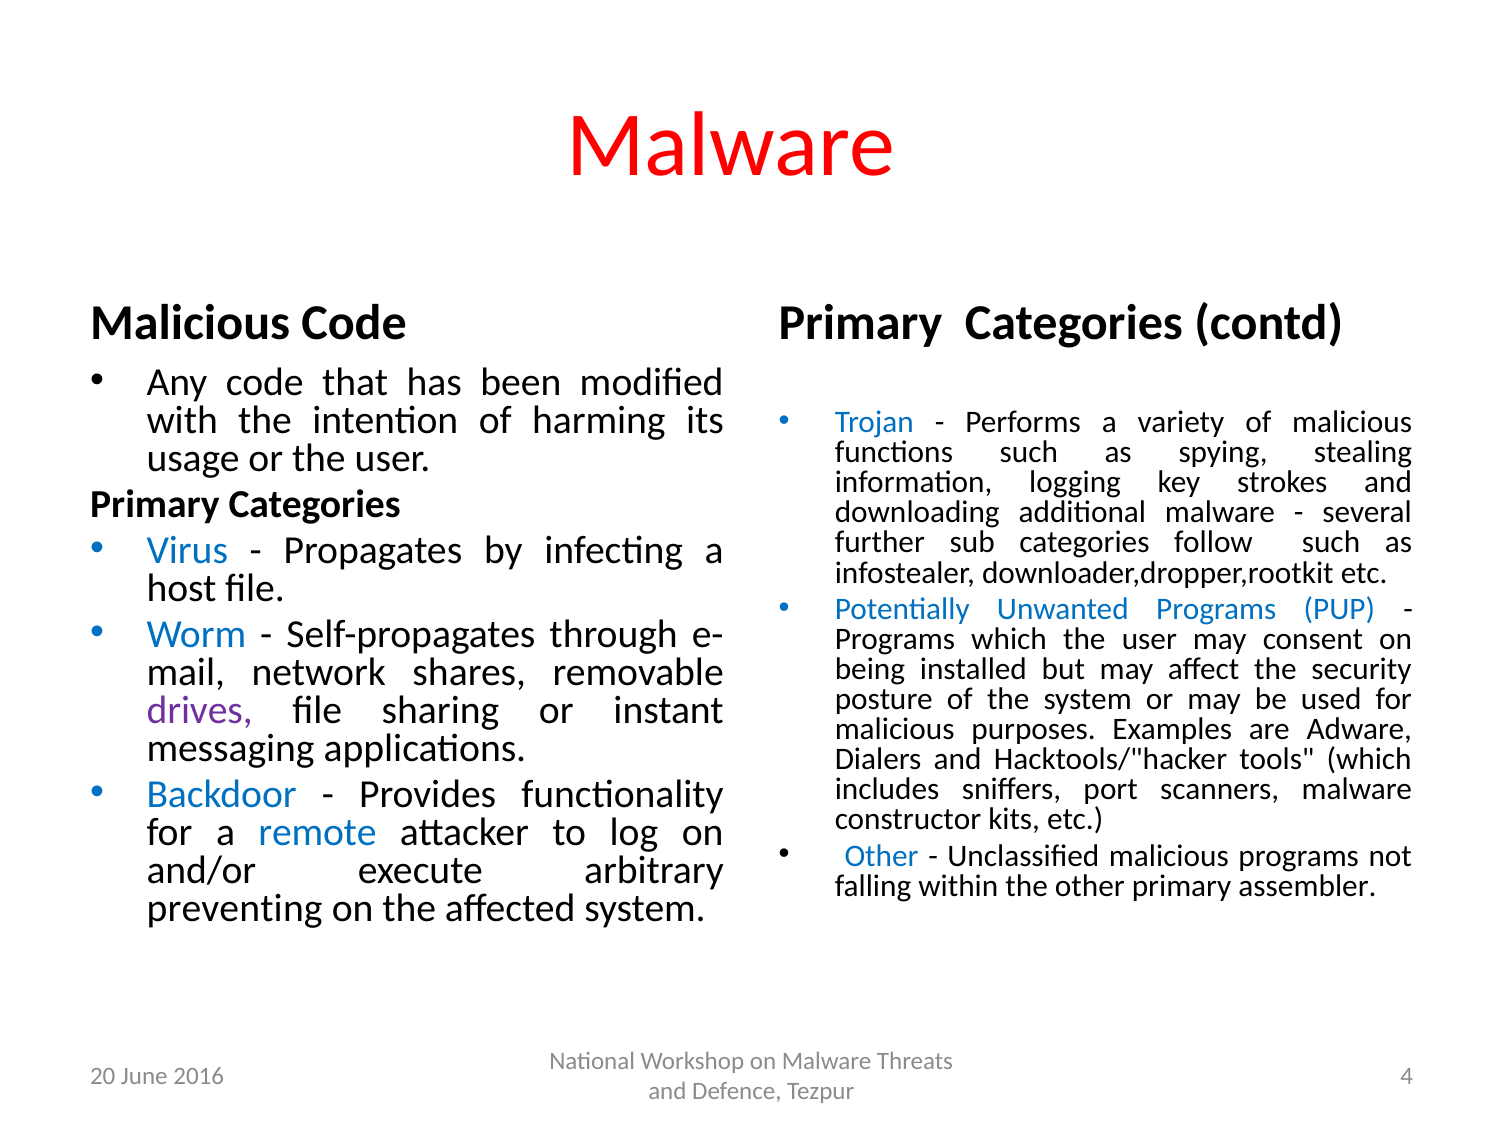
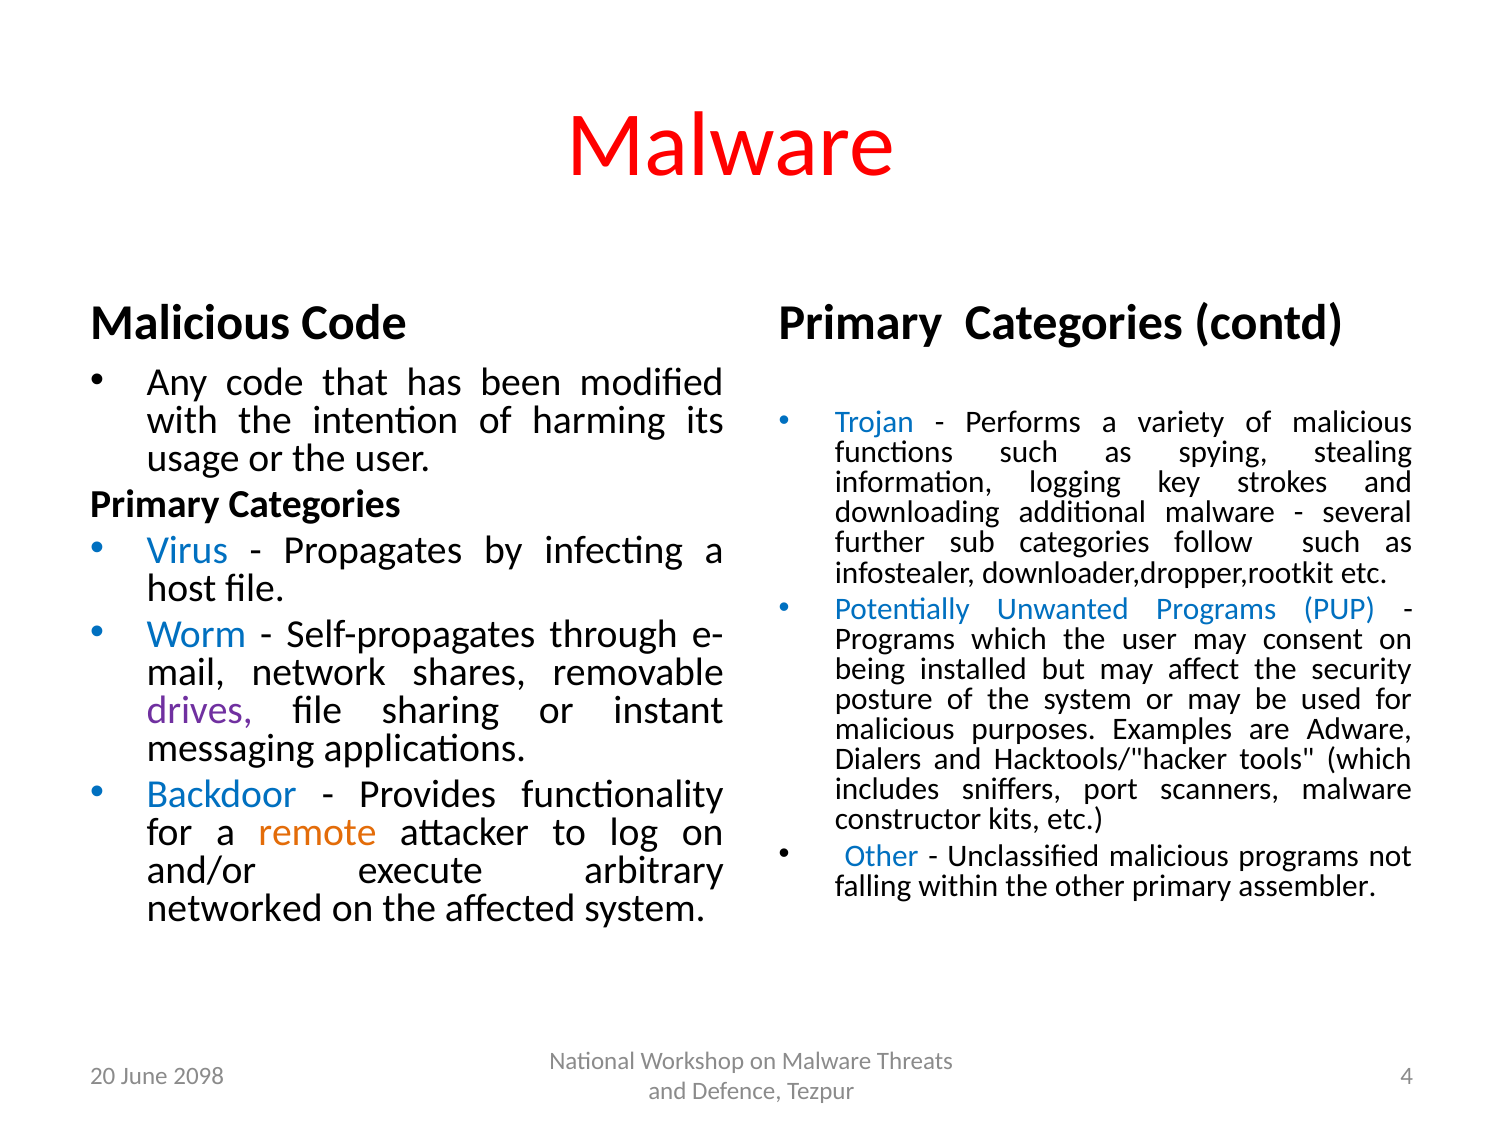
remote colour: blue -> orange
preventing: preventing -> networked
2016: 2016 -> 2098
